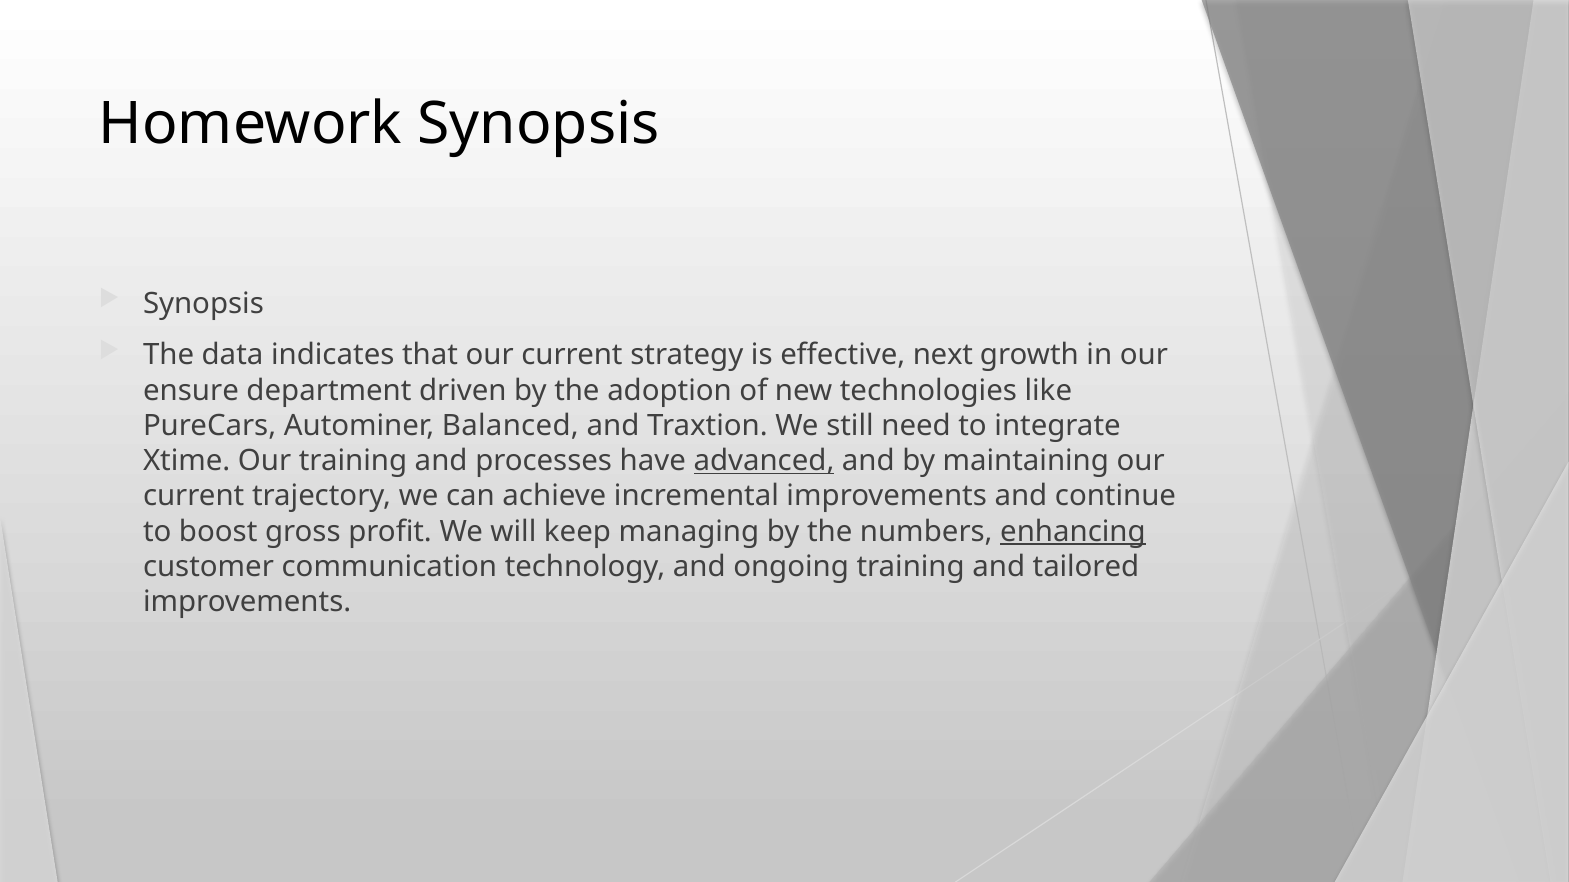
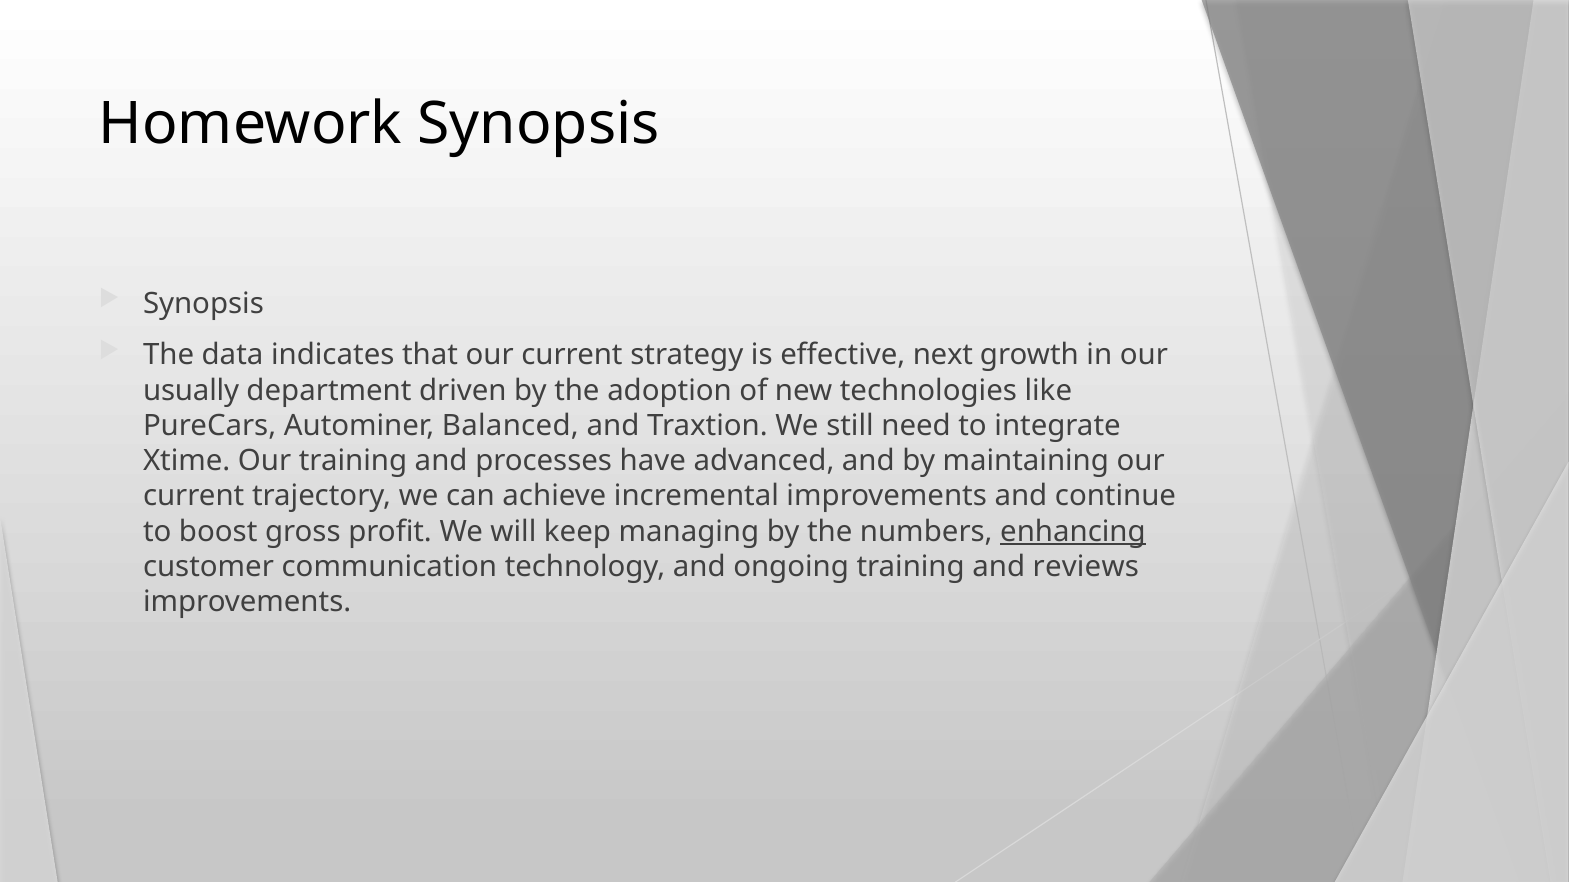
ensure: ensure -> usually
advanced underline: present -> none
tailored: tailored -> reviews
